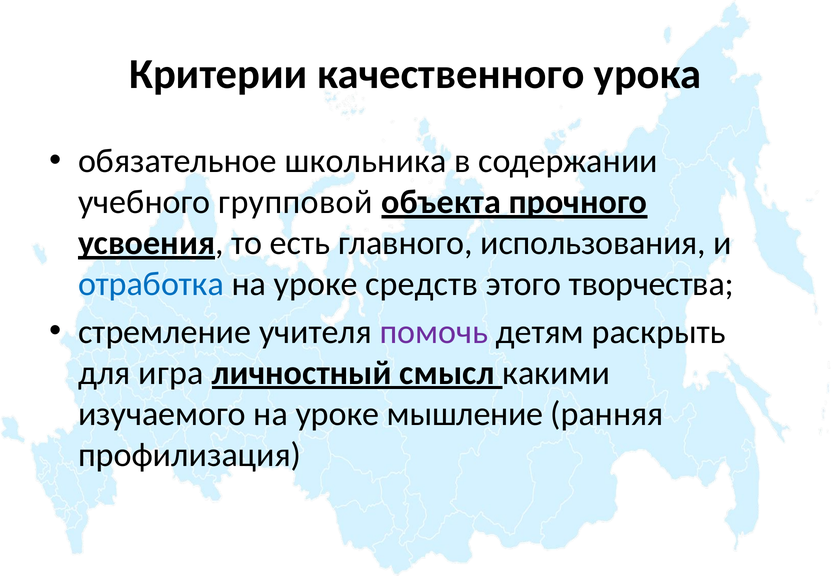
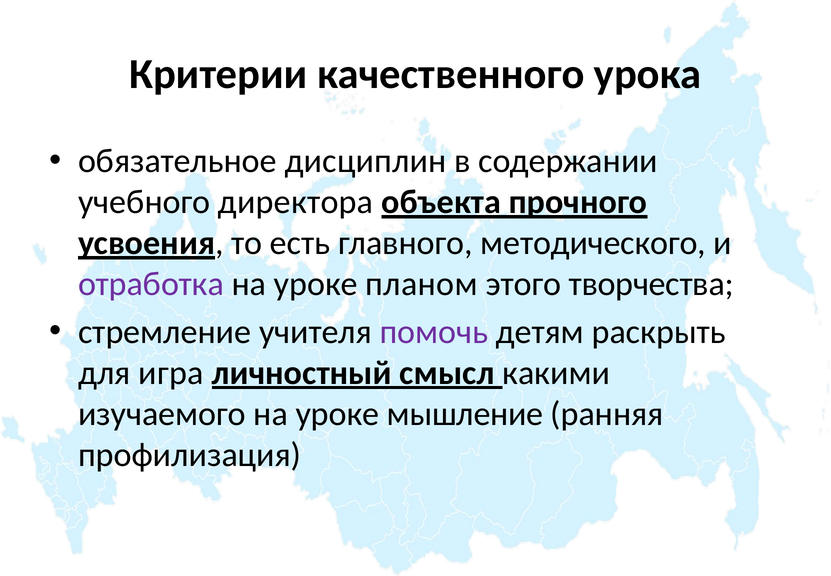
школьника: школьника -> дисциплин
групповой: групповой -> директора
использования: использования -> методического
отработка colour: blue -> purple
средств: средств -> планом
